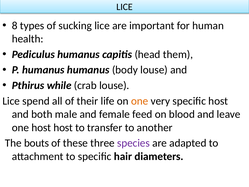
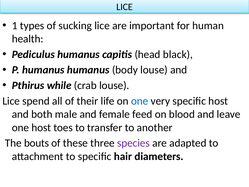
8: 8 -> 1
them: them -> black
one at (140, 101) colour: orange -> blue
host host: host -> toes
